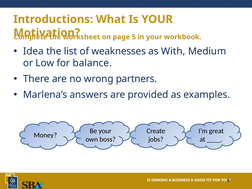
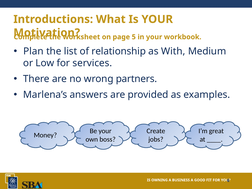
Idea: Idea -> Plan
weaknesses: weaknesses -> relationship
balance: balance -> services
